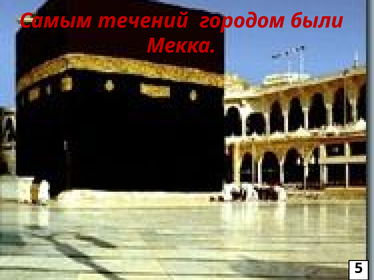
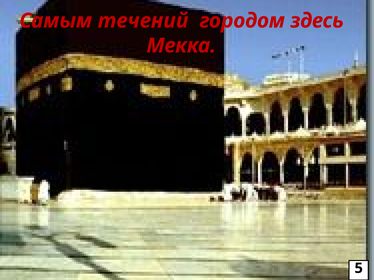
были: были -> здесь
